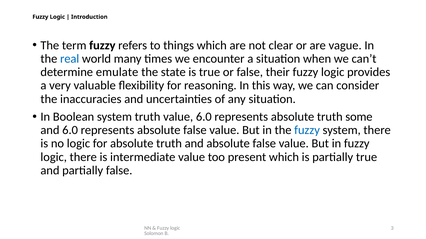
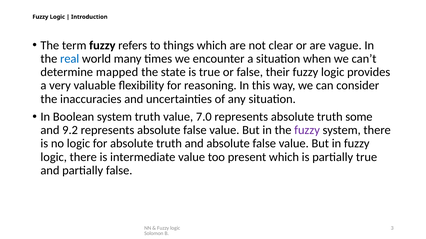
emulate: emulate -> mapped
value 6.0: 6.0 -> 7.0
and 6.0: 6.0 -> 9.2
fuzzy at (307, 130) colour: blue -> purple
